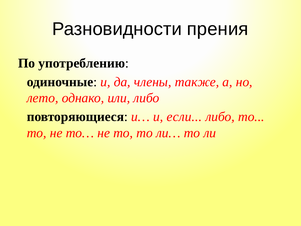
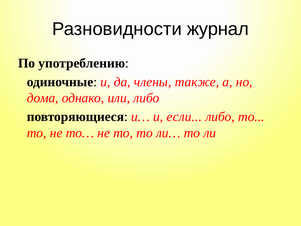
прения: прения -> журнал
лето: лето -> дома
